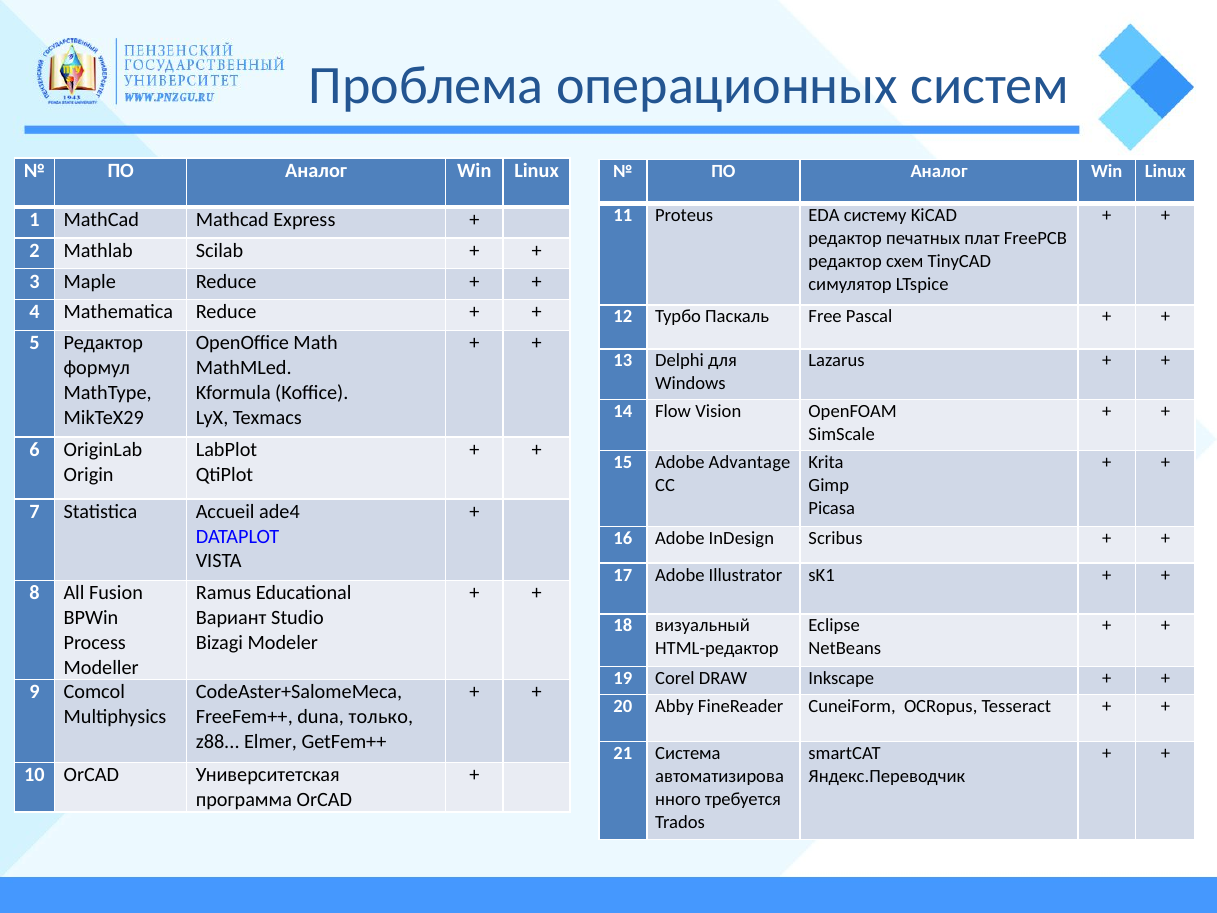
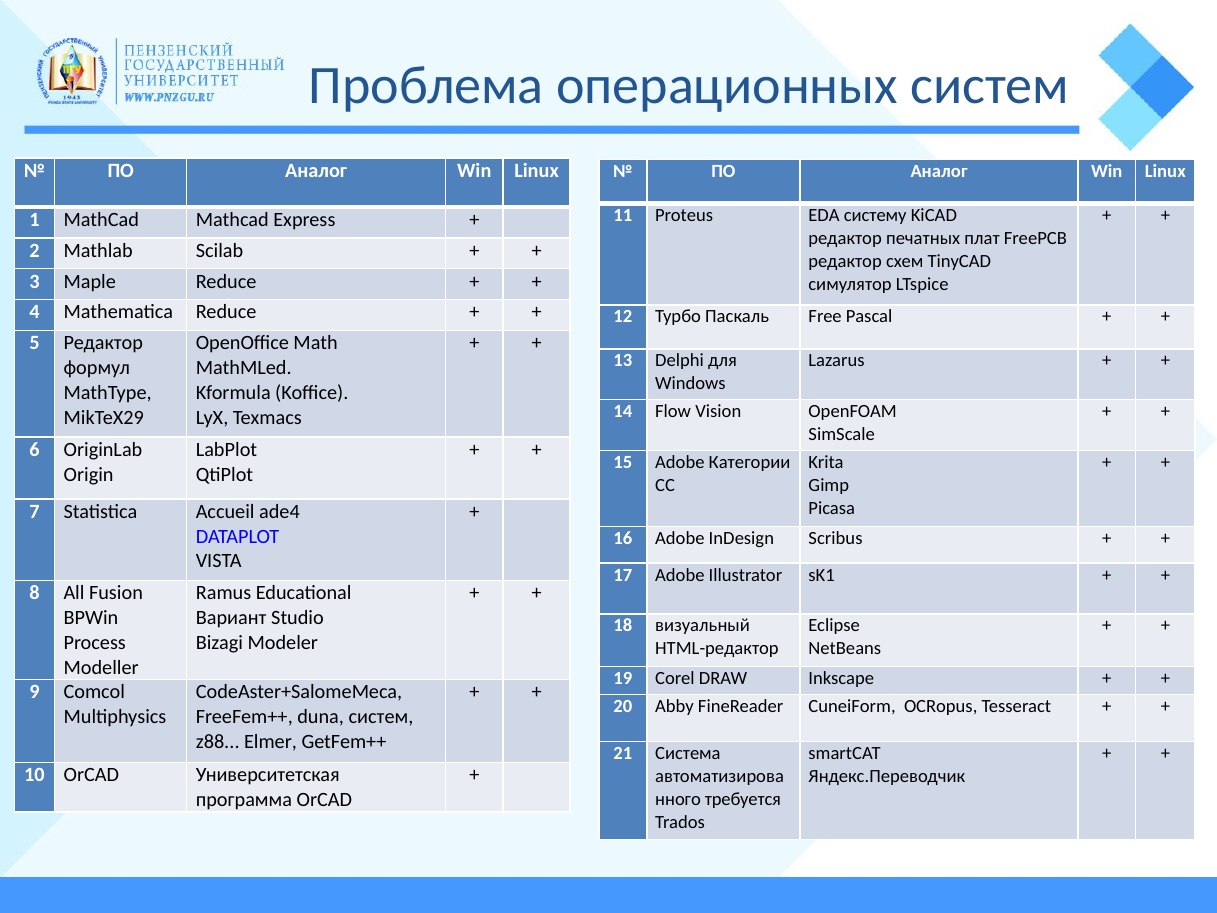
Advantage: Advantage -> Категории
duna только: только -> систем
